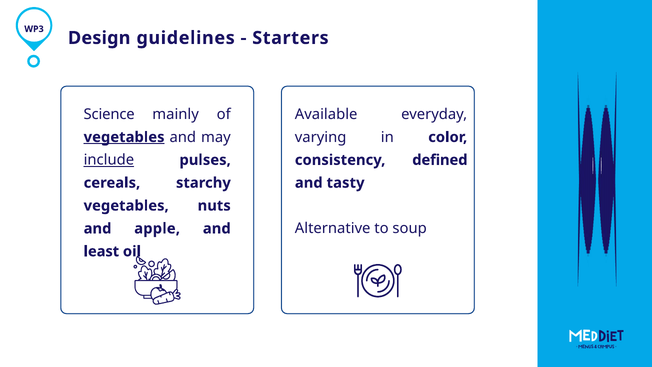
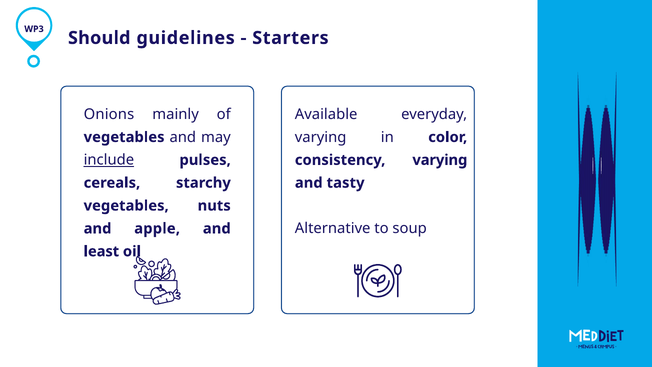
Design: Design -> Should
Science: Science -> Onions
vegetables at (124, 137) underline: present -> none
consistency defined: defined -> varying
